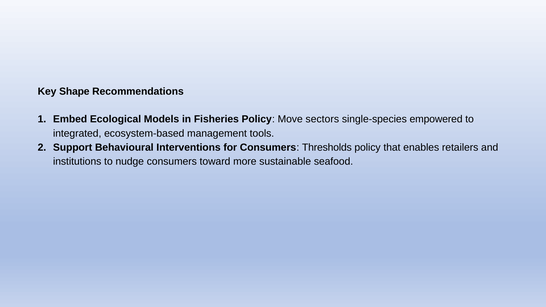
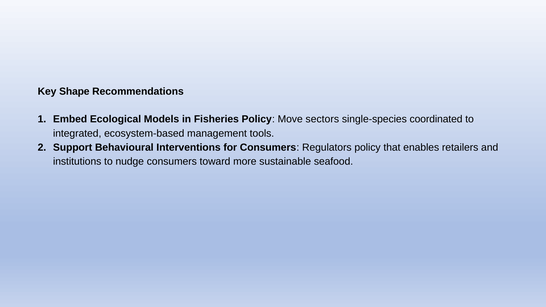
empowered: empowered -> coordinated
Thresholds: Thresholds -> Regulators
